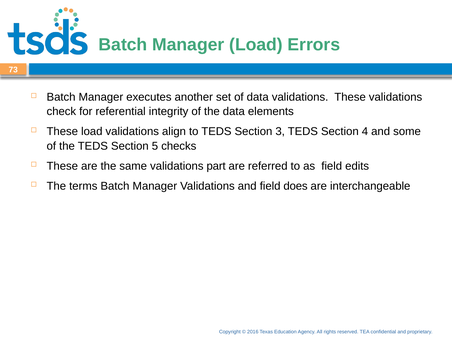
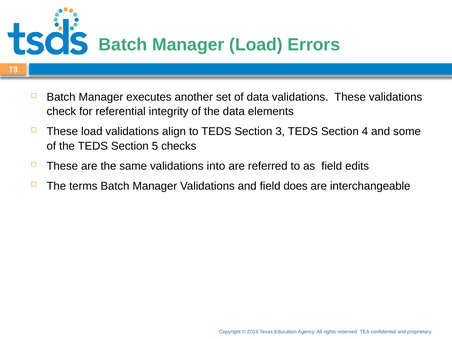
part: part -> into
